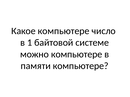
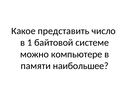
Какое компьютере: компьютере -> представить
памяти компьютере: компьютере -> наибольшее
